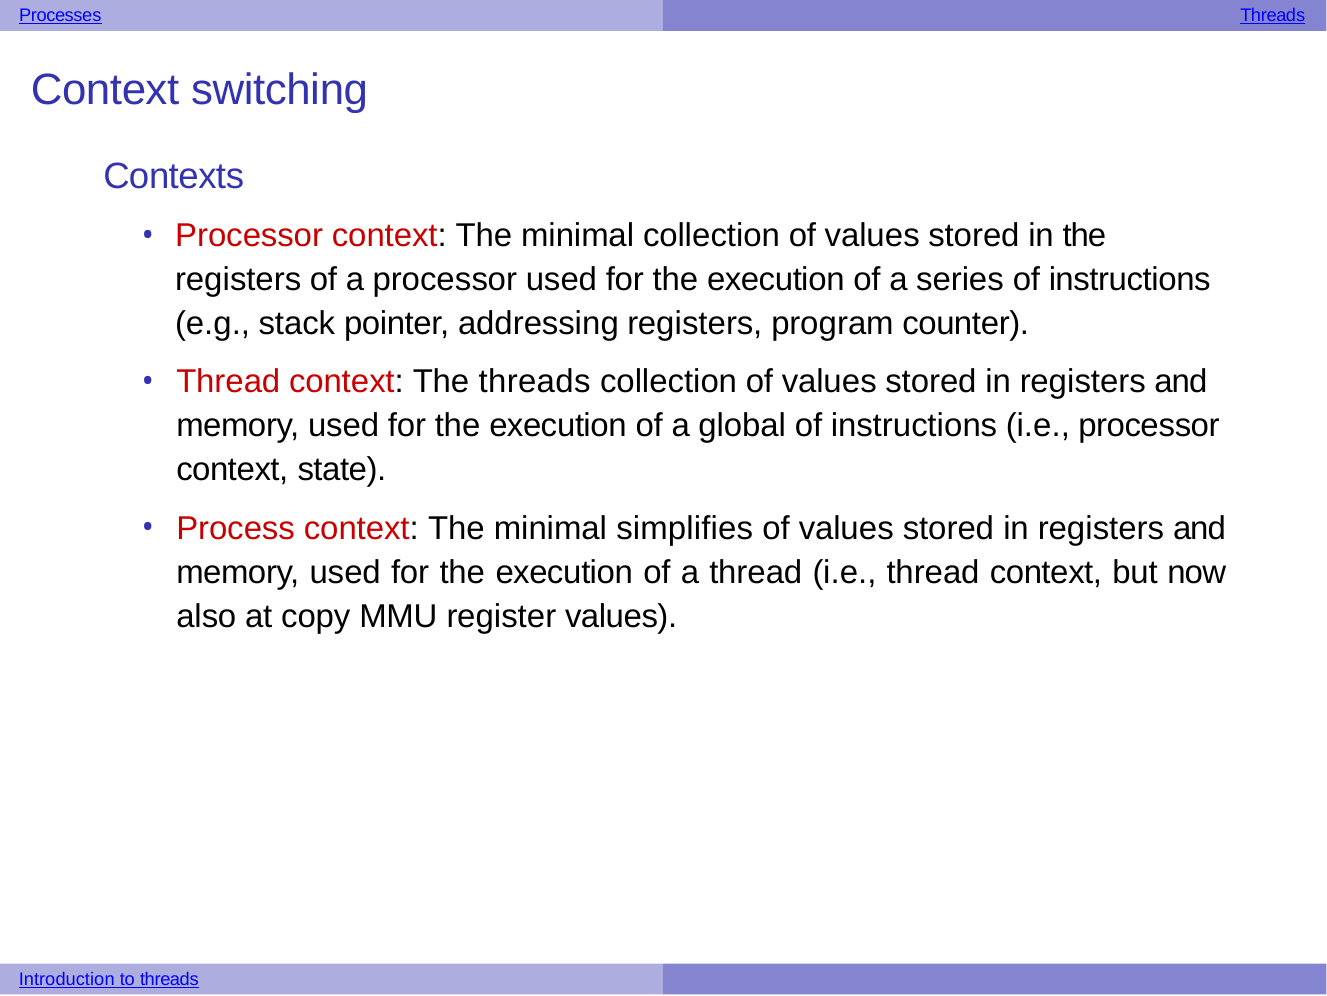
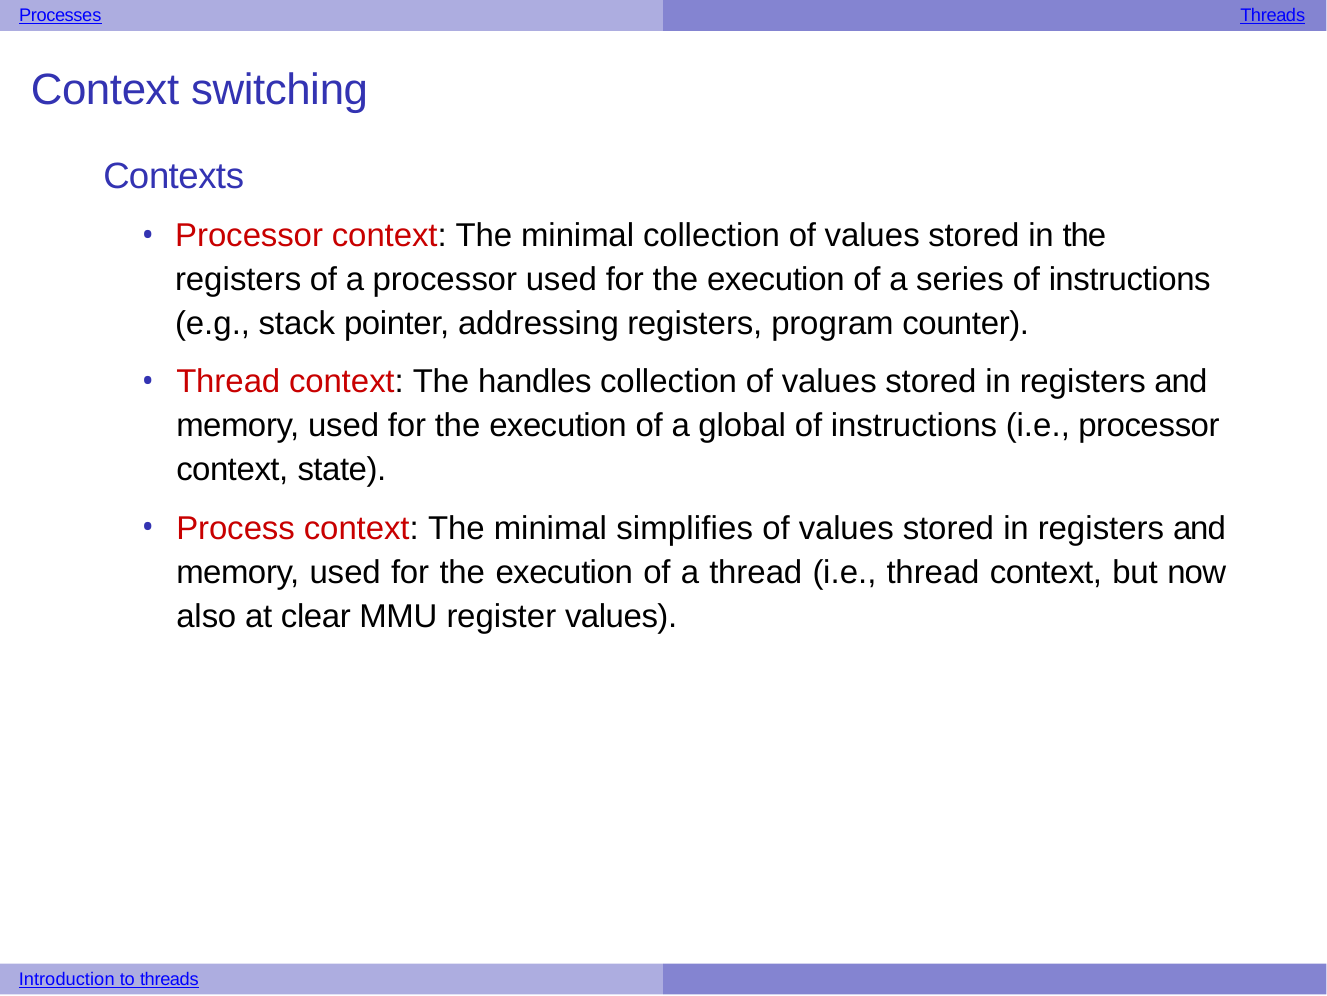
The threads: threads -> handles
copy: copy -> clear
